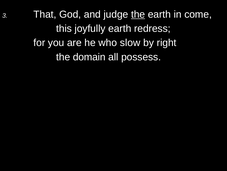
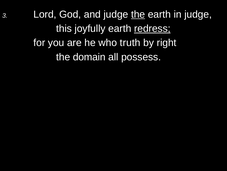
That: That -> Lord
in come: come -> judge
redress underline: none -> present
slow: slow -> truth
